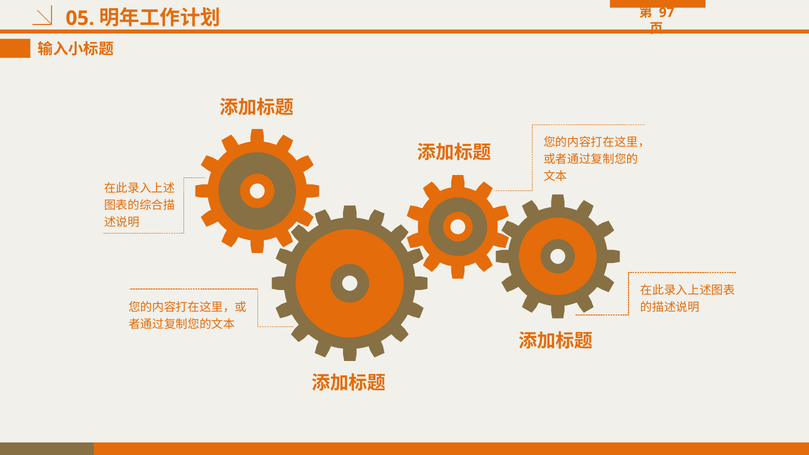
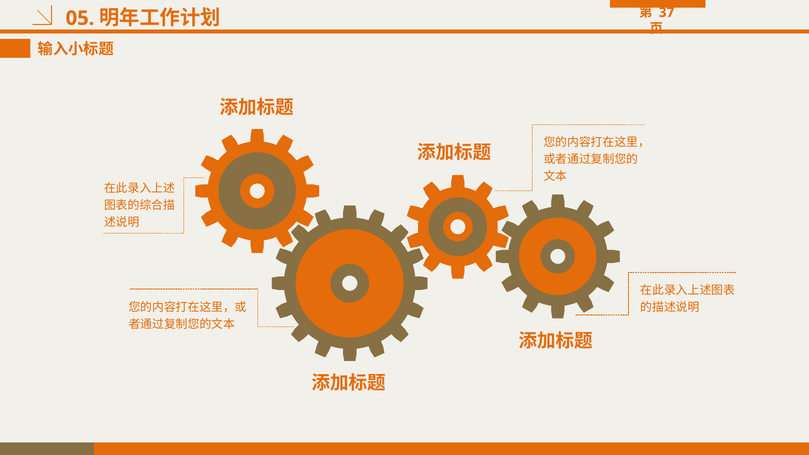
97: 97 -> 37
